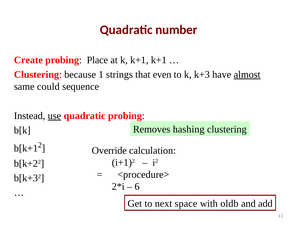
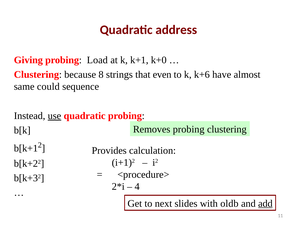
number: number -> address
Create: Create -> Giving
Place: Place -> Load
k+1 k+1: k+1 -> k+0
1: 1 -> 8
k+3: k+3 -> k+6
almost underline: present -> none
Removes hashing: hashing -> probing
Override: Override -> Provides
6: 6 -> 4
space: space -> slides
add underline: none -> present
